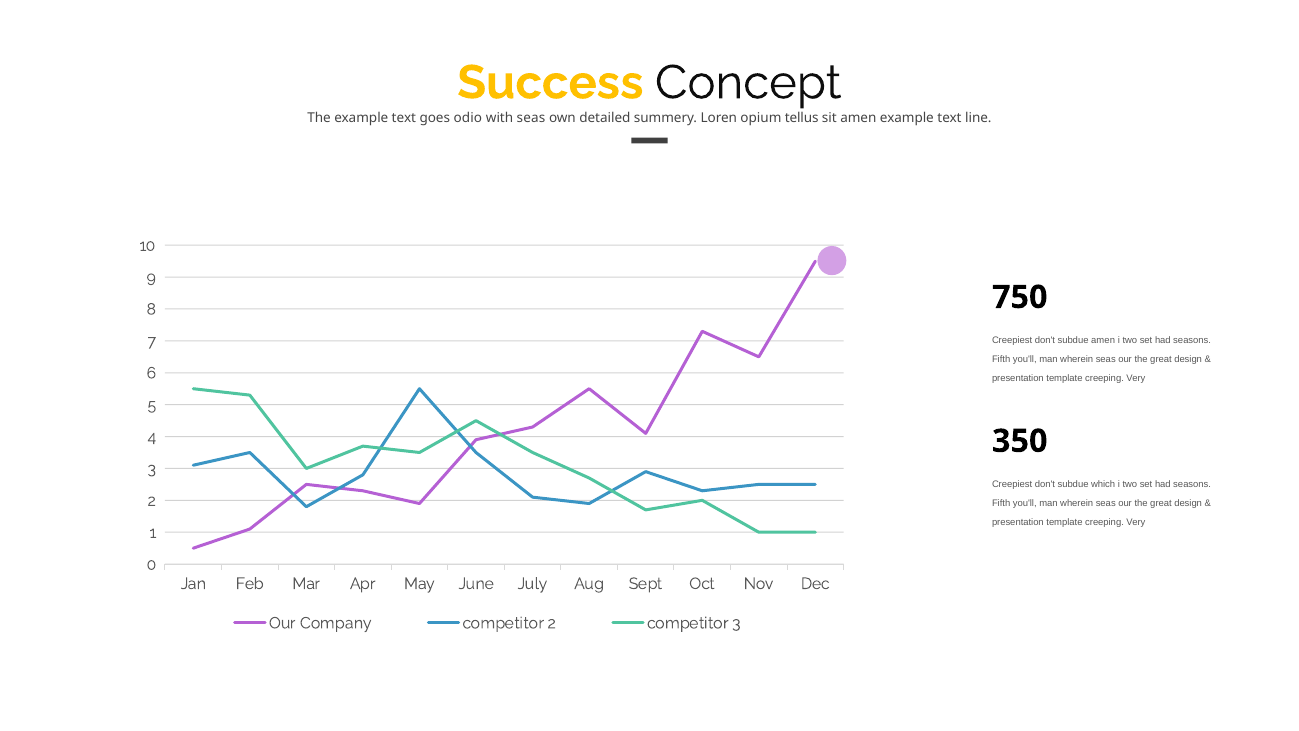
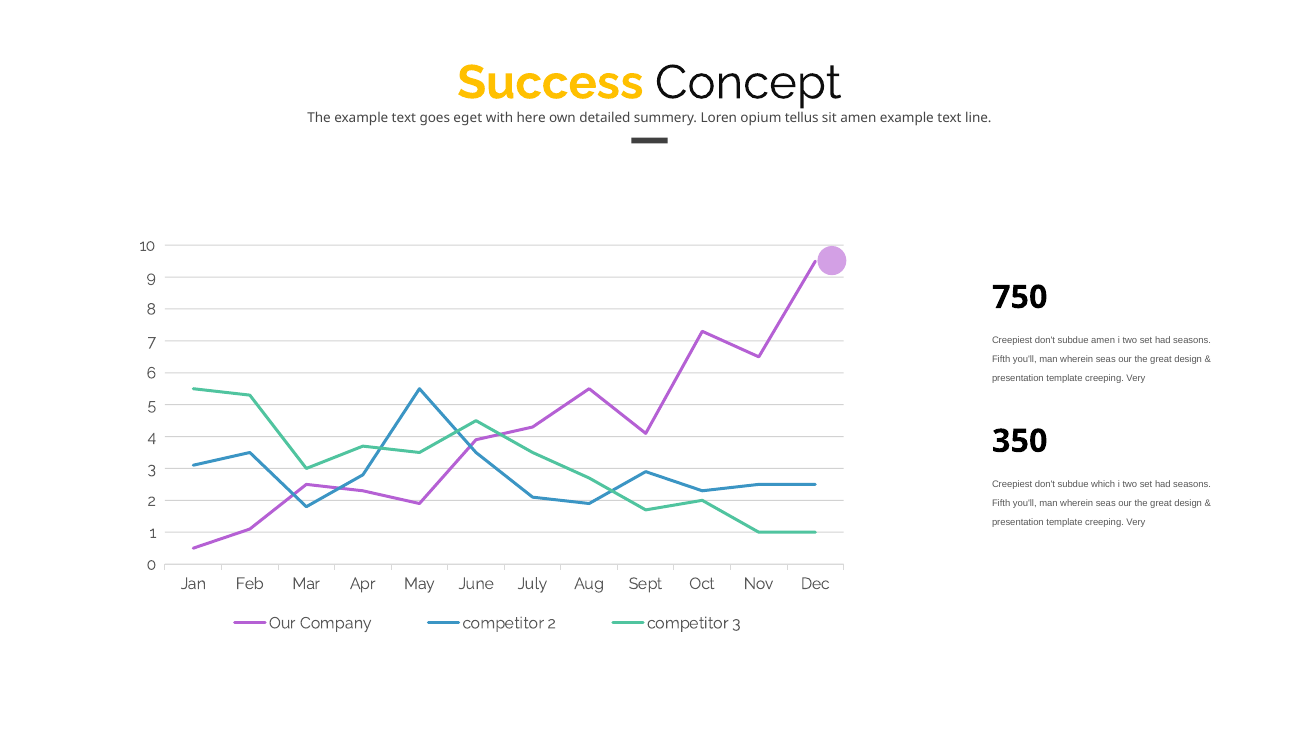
odio: odio -> eget
with seas: seas -> here
